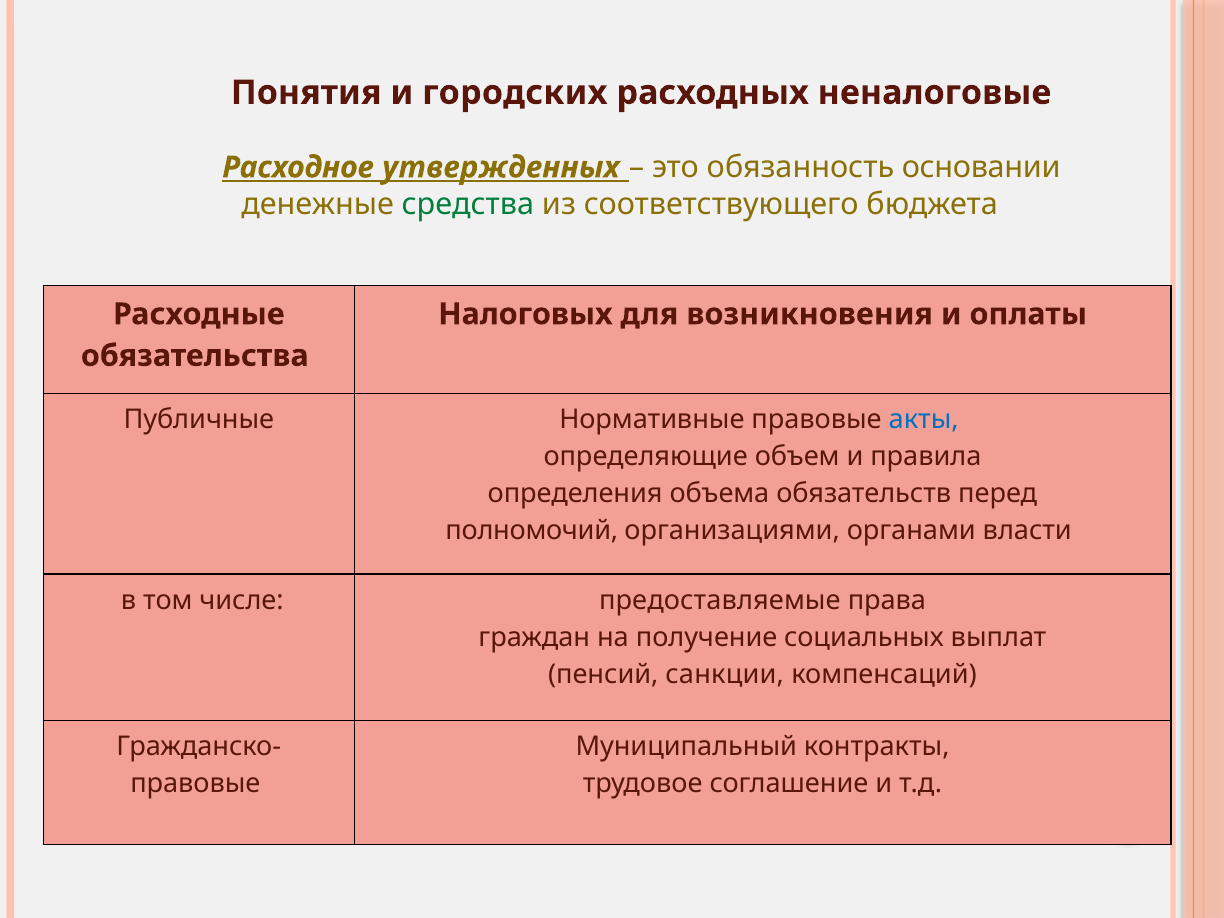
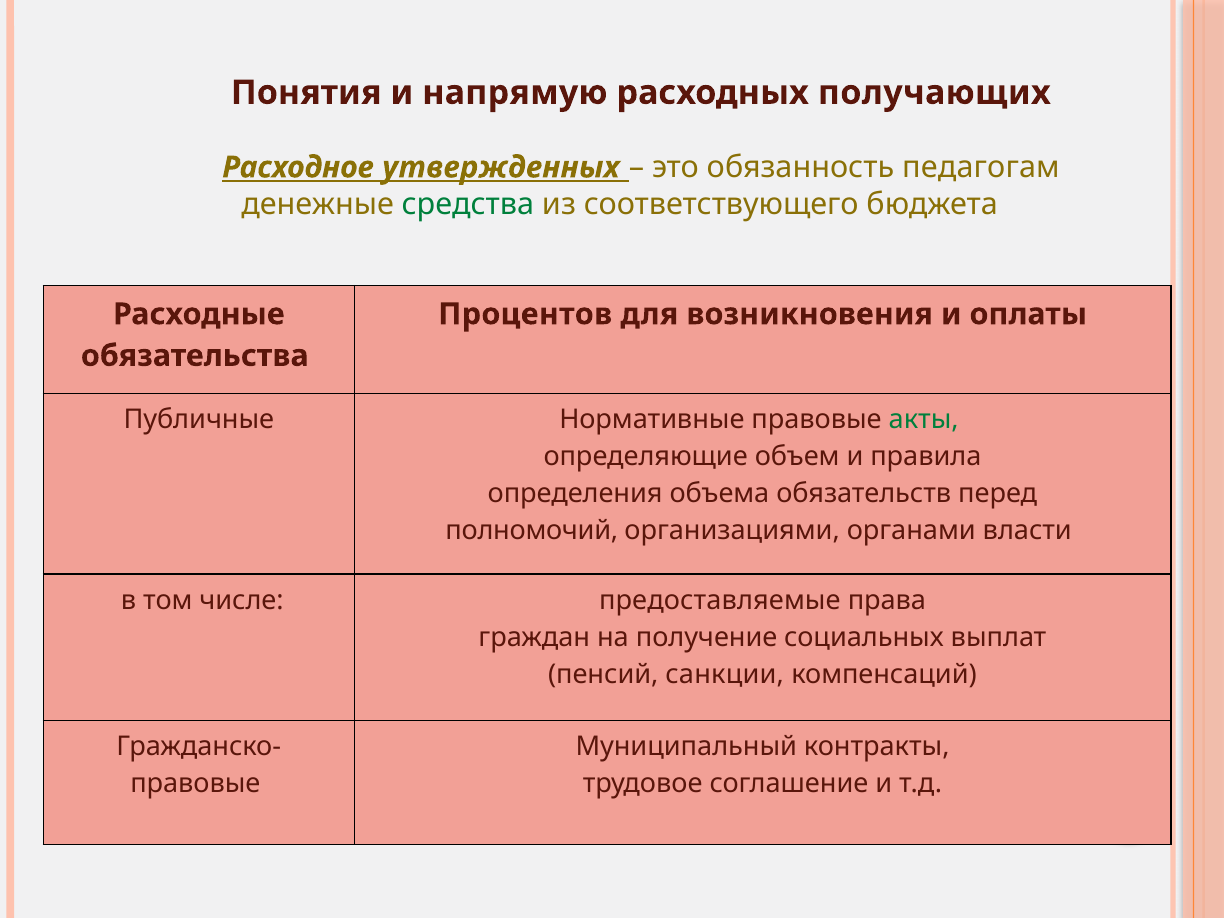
городских: городских -> напрямую
неналоговые: неналоговые -> получающих
основании: основании -> педагогам
Налоговых: Налоговых -> Процентов
акты colour: blue -> green
